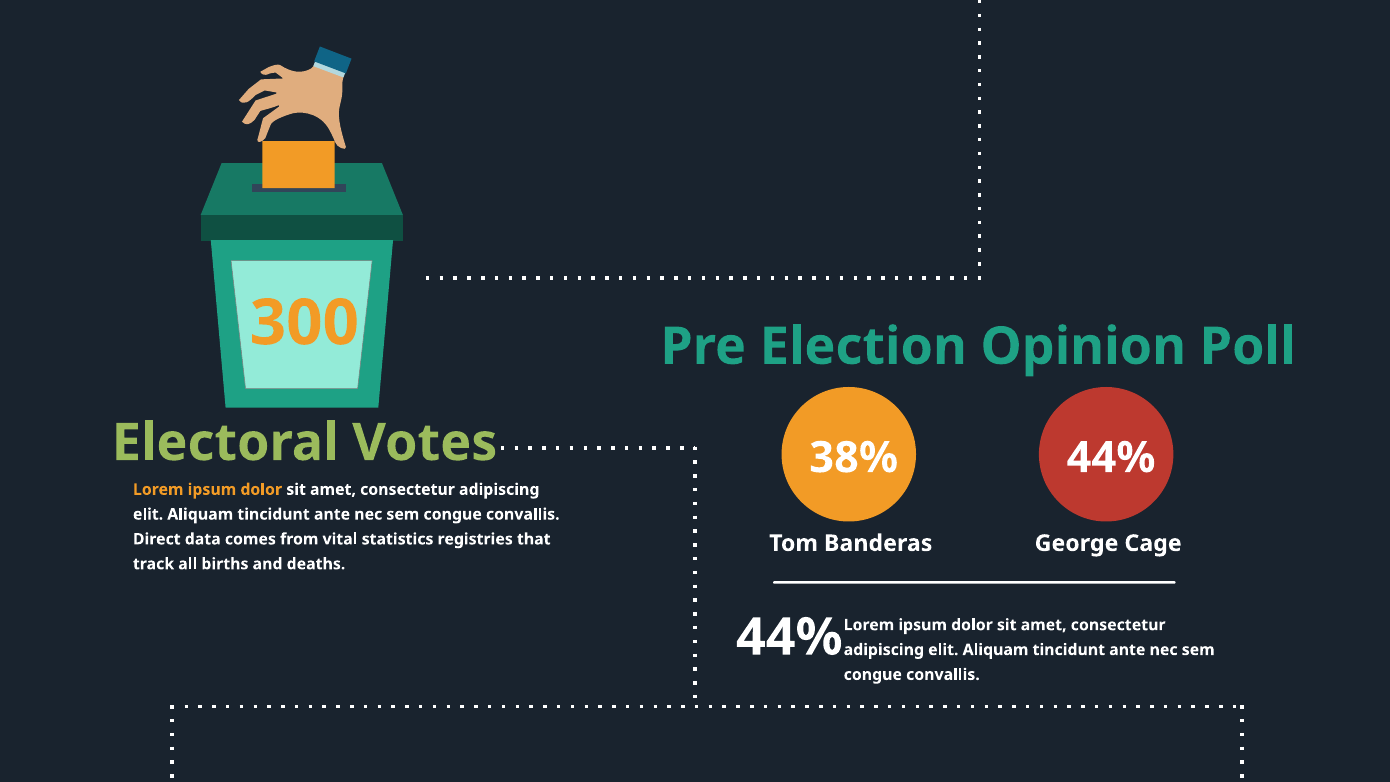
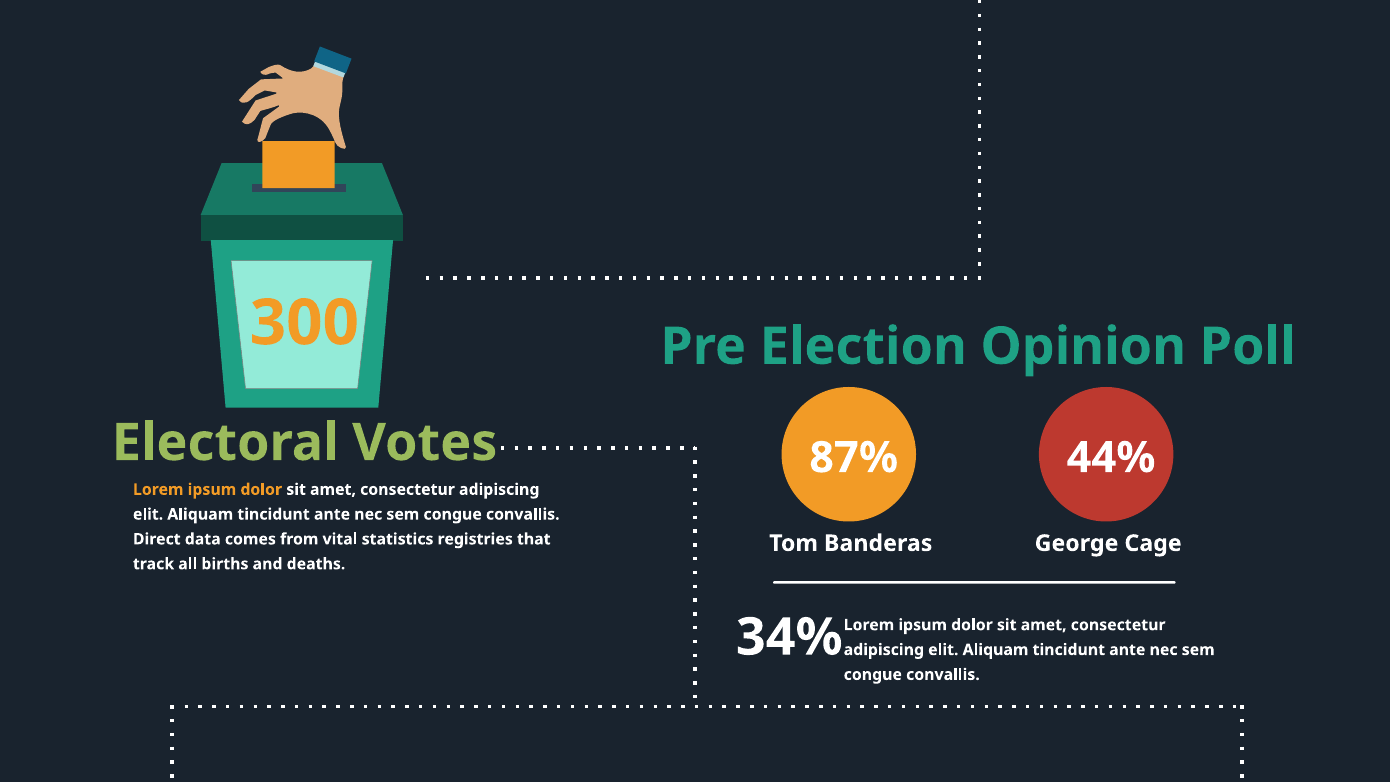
38%: 38% -> 87%
44% at (789, 637): 44% -> 34%
